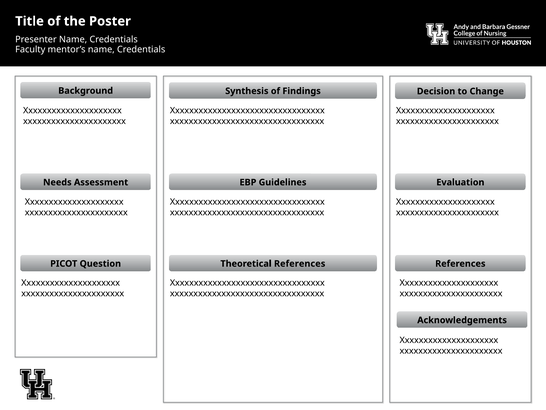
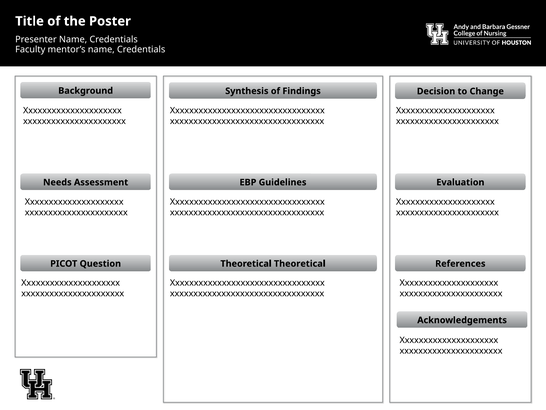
Theoretical References: References -> Theoretical
